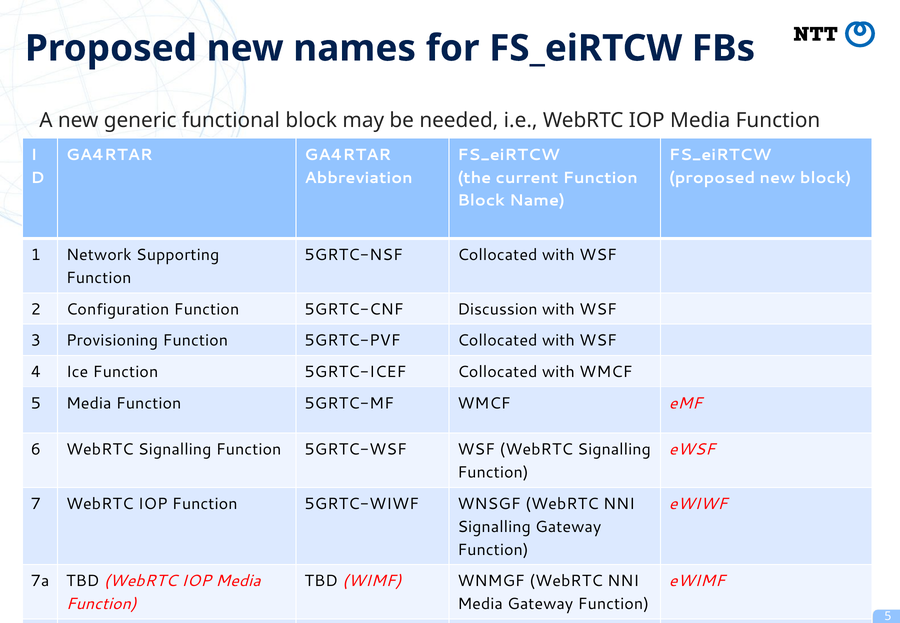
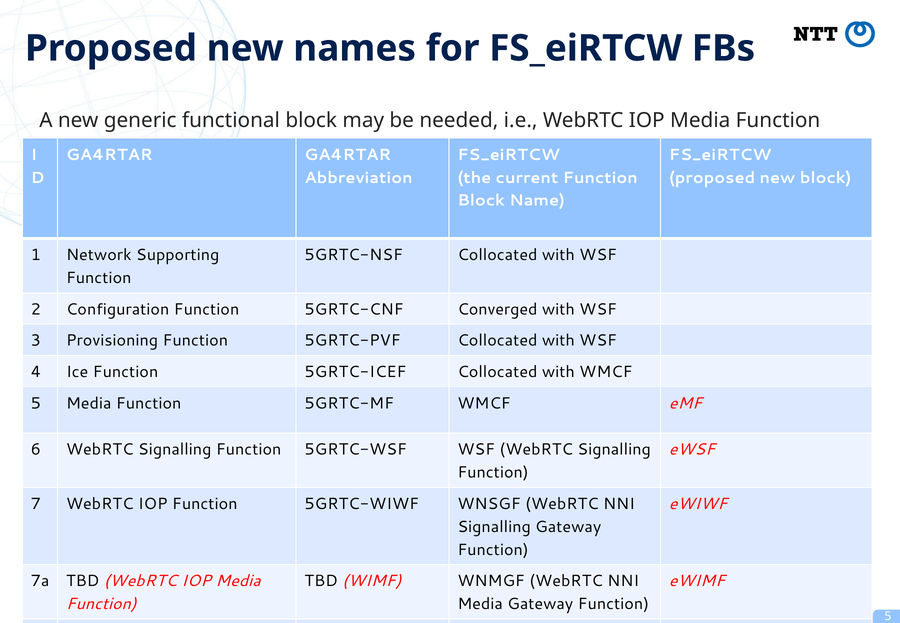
Discussion: Discussion -> Converged
